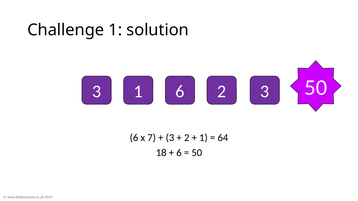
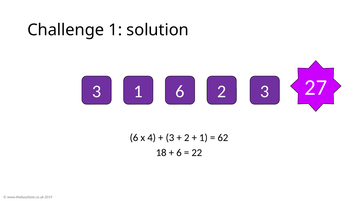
3 50: 50 -> 27
7: 7 -> 4
64: 64 -> 62
50 at (197, 153): 50 -> 22
